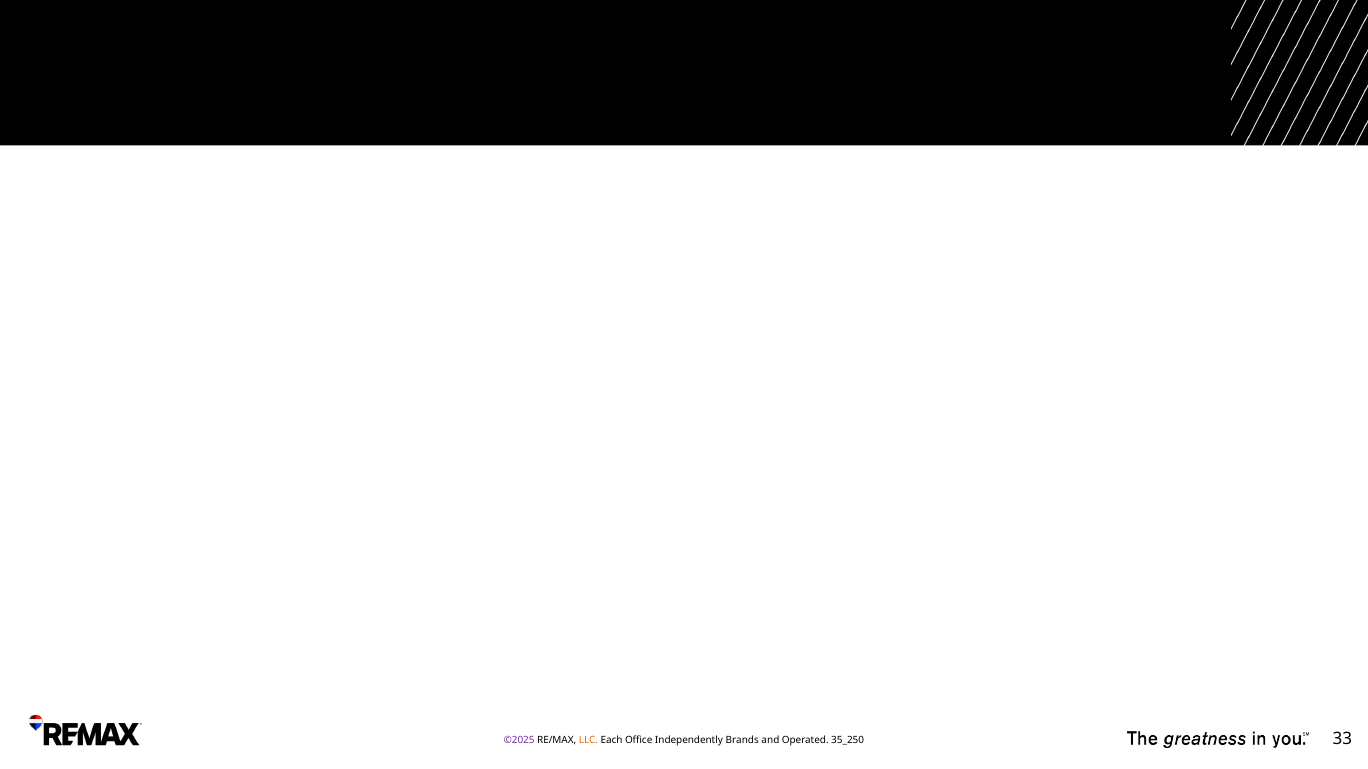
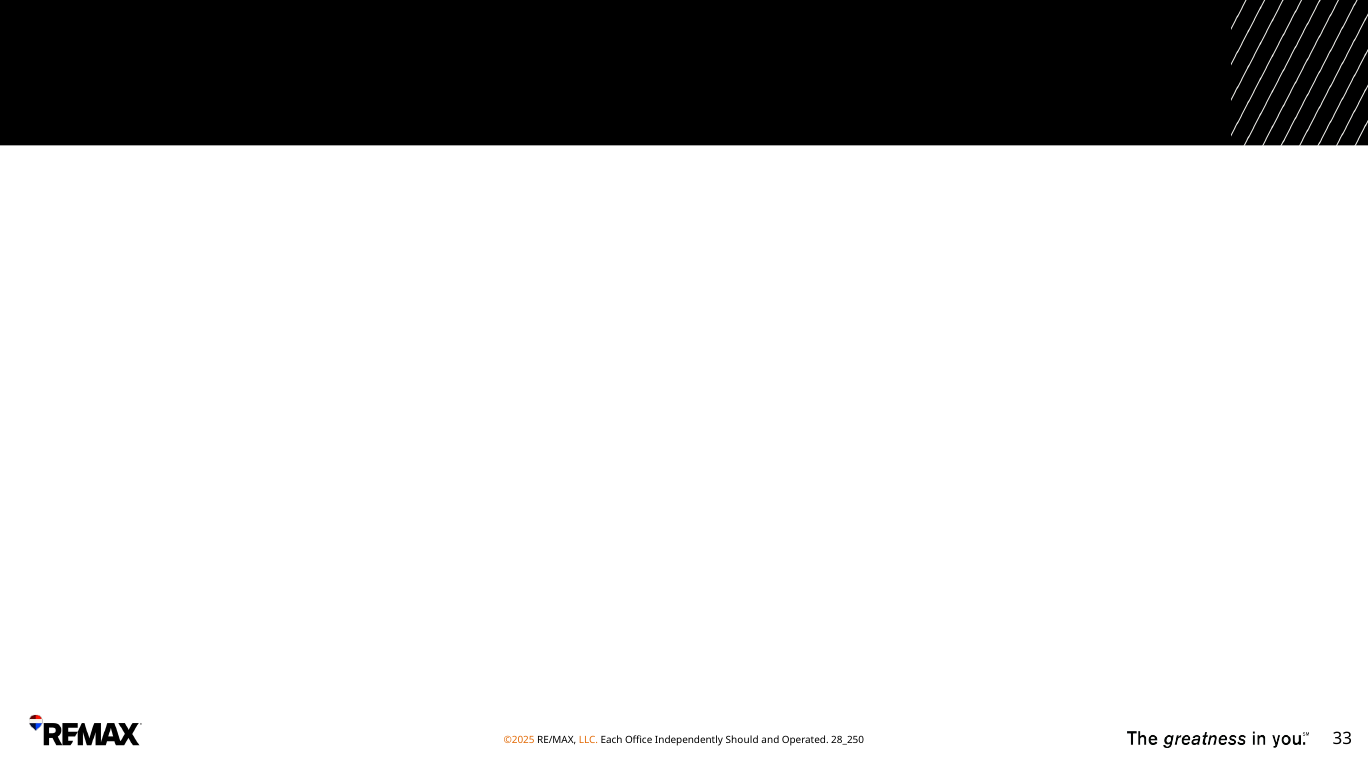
©2025 colour: purple -> orange
Brands: Brands -> Should
35_250: 35_250 -> 28_250
